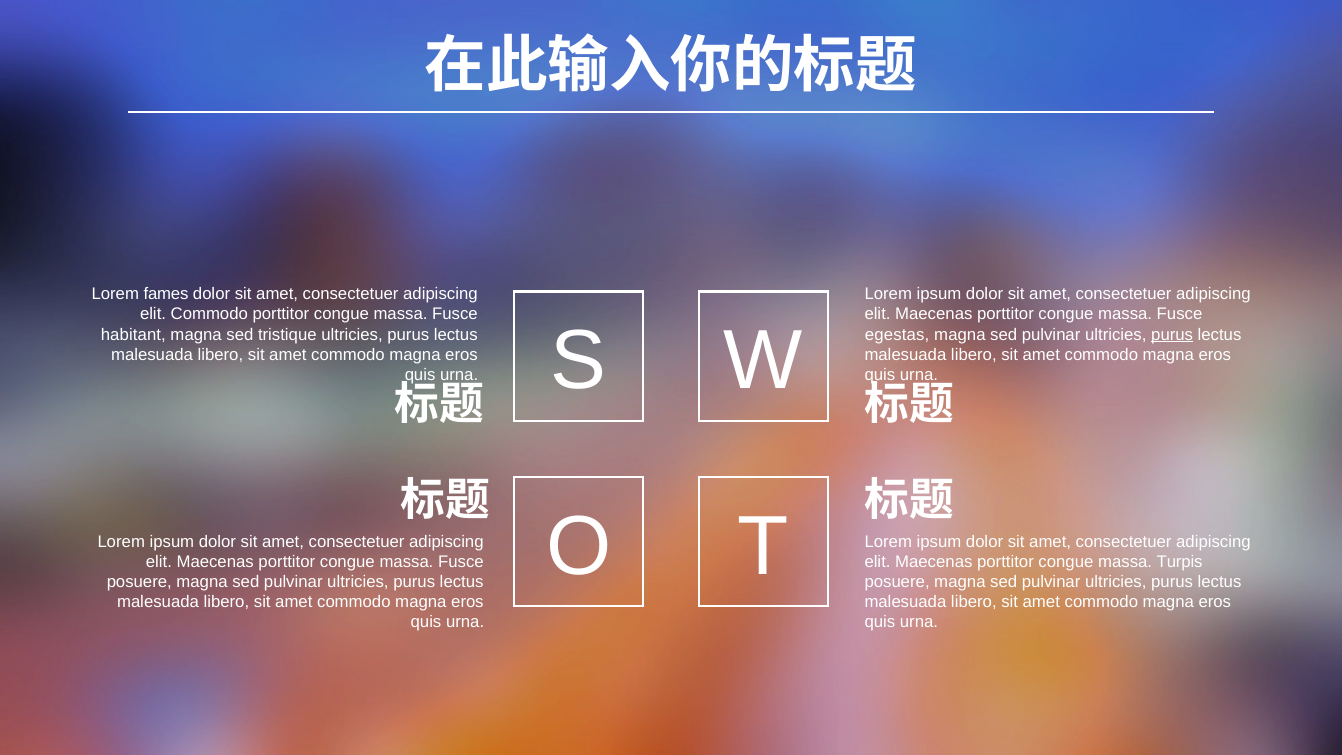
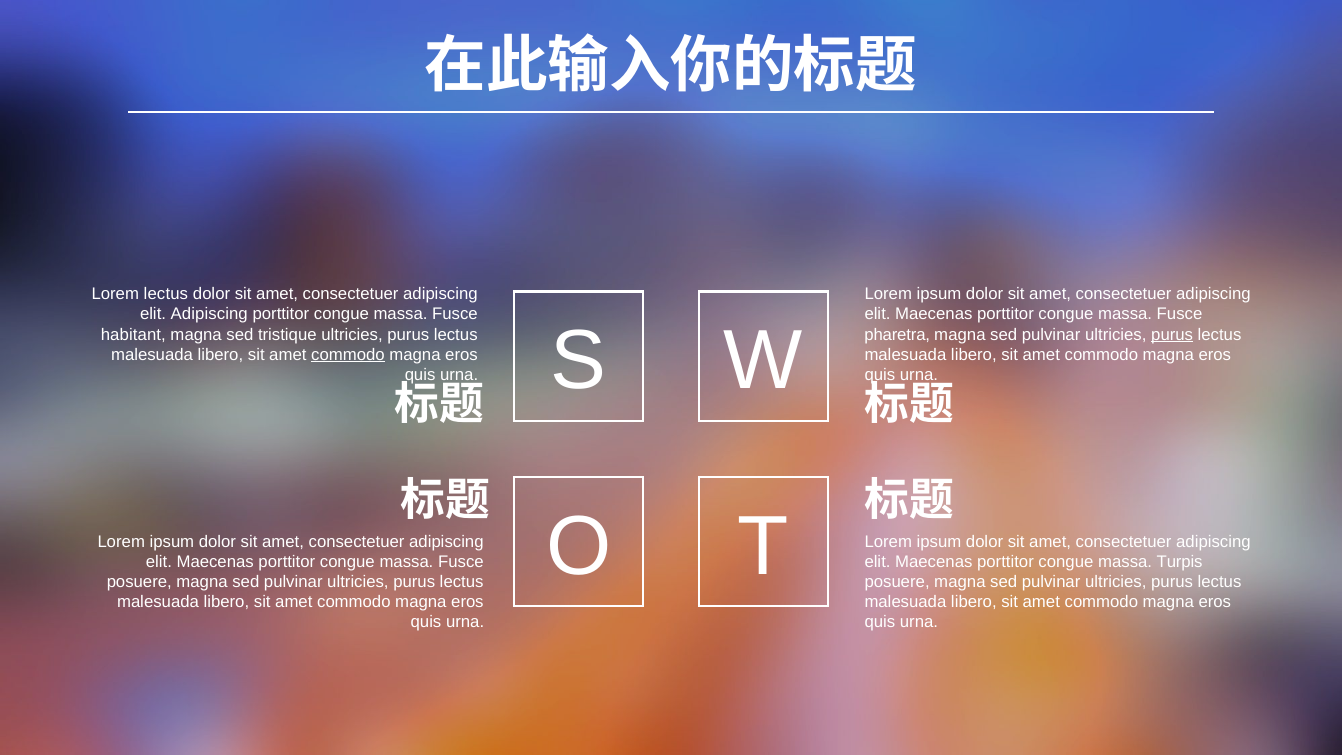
Lorem fames: fames -> lectus
elit Commodo: Commodo -> Adipiscing
egestas: egestas -> pharetra
commodo at (348, 355) underline: none -> present
